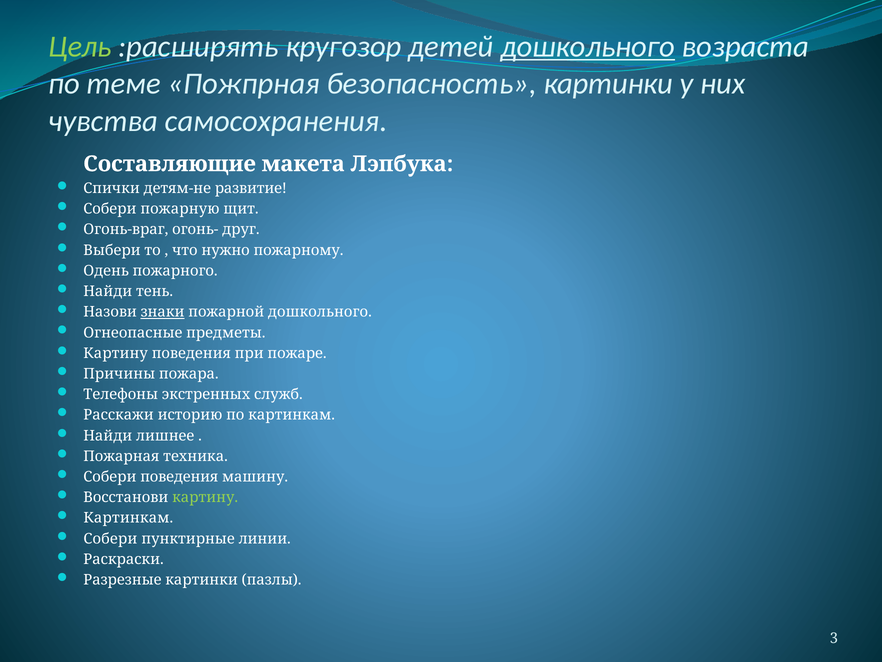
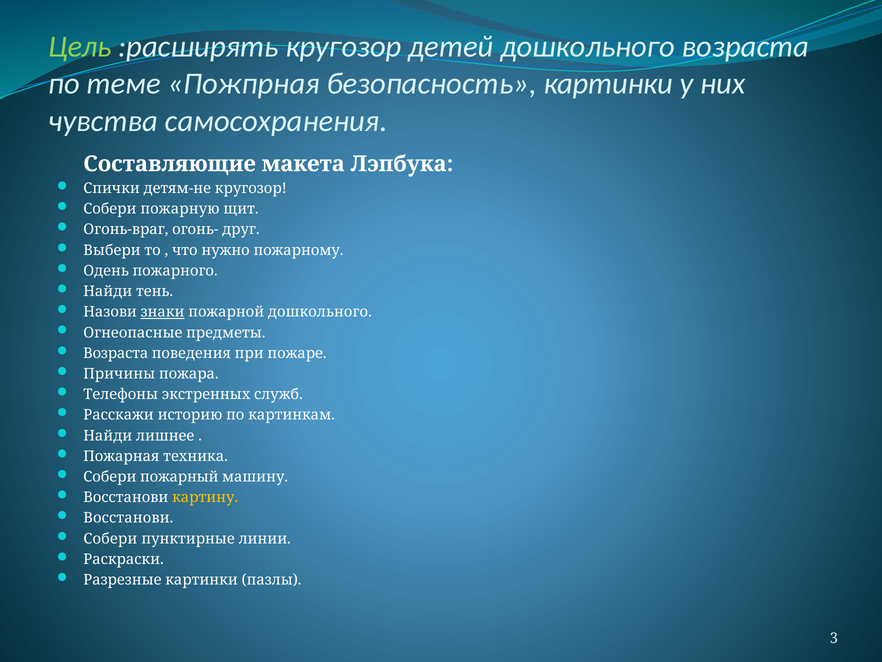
дошкольного at (588, 47) underline: present -> none
детям-не развитие: развитие -> кругозор
Картину at (116, 353): Картину -> Возраста
Собери поведения: поведения -> пожарный
картину at (205, 497) colour: light green -> yellow
Картинкам at (128, 518): Картинкам -> Восстанови
